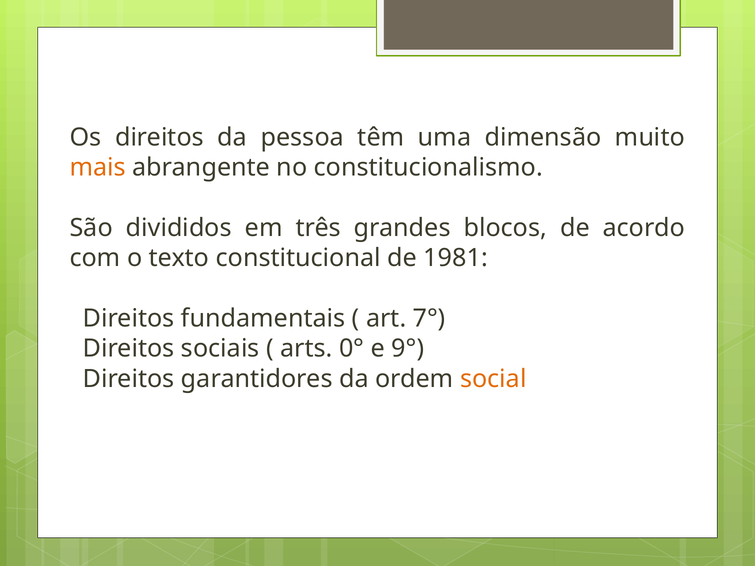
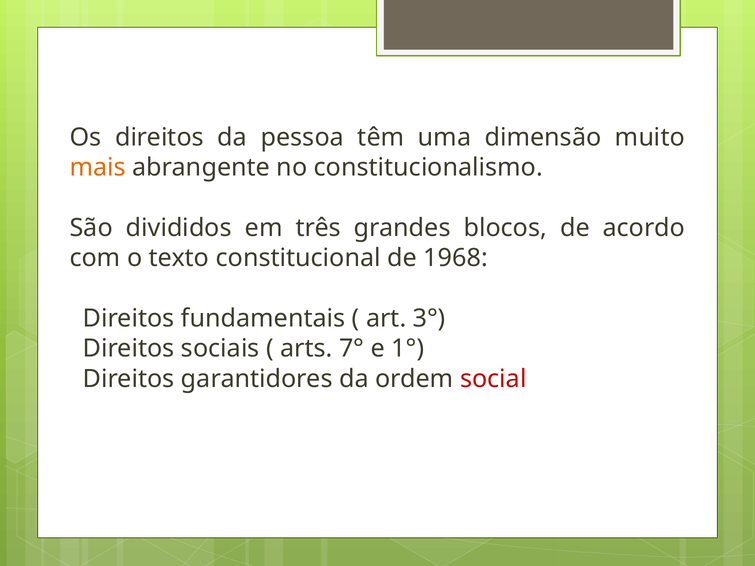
1981: 1981 -> 1968
7°: 7° -> 3°
0°: 0° -> 7°
9°: 9° -> 1°
social colour: orange -> red
